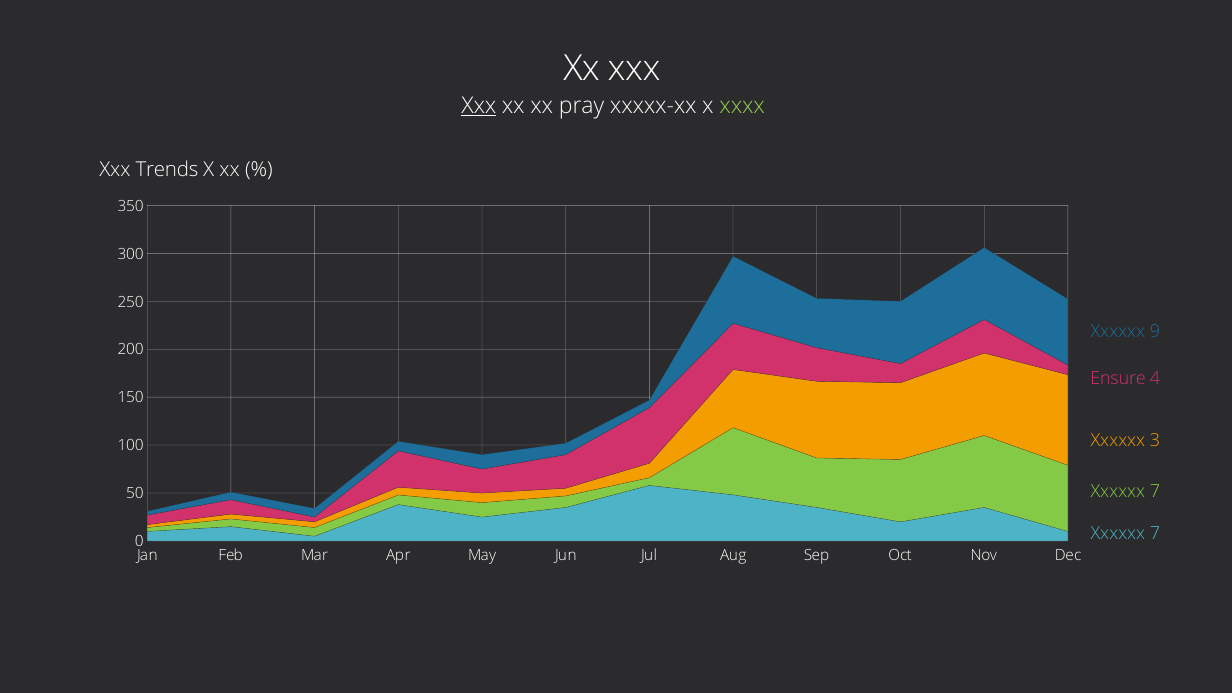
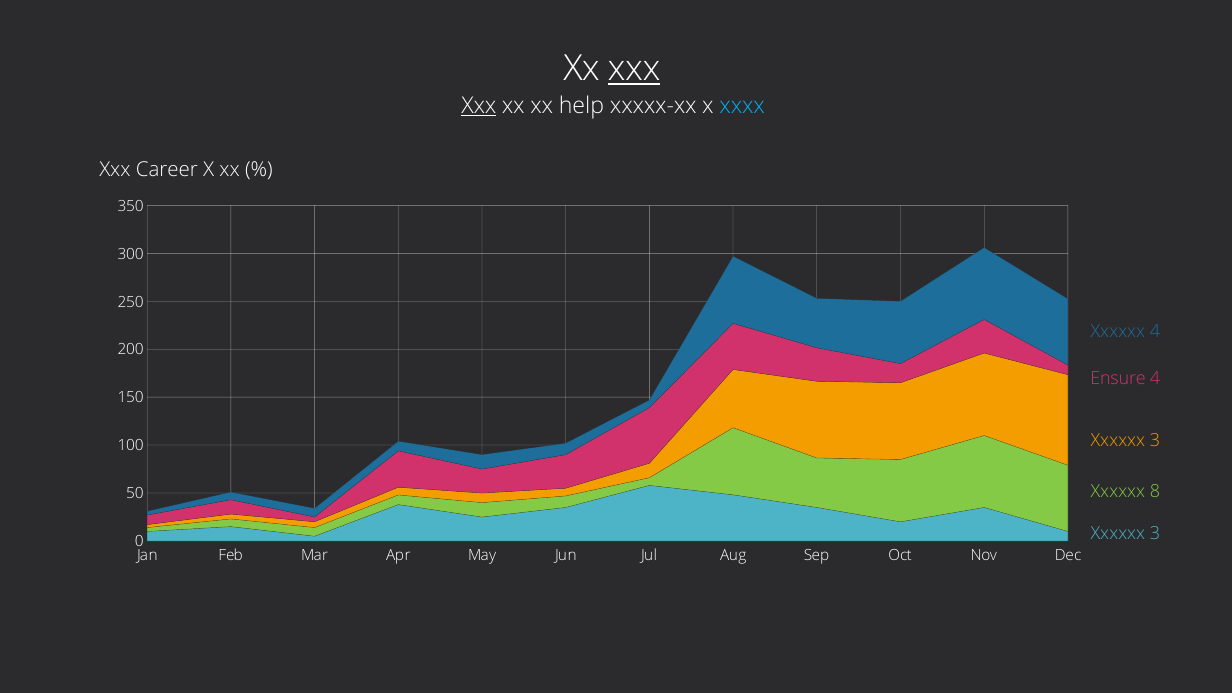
xxx at (634, 69) underline: none -> present
pray: pray -> help
xxxx colour: light green -> light blue
Trends: Trends -> Career
Xxxxxx 9: 9 -> 4
7 at (1155, 492): 7 -> 8
7 at (1155, 533): 7 -> 3
